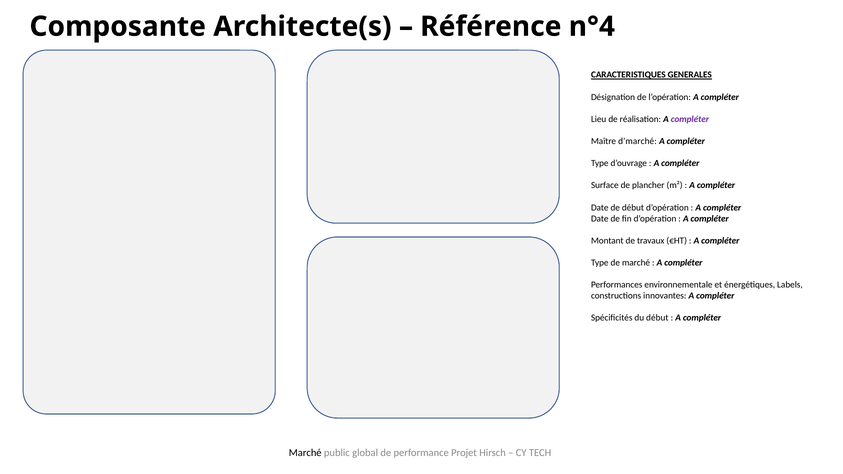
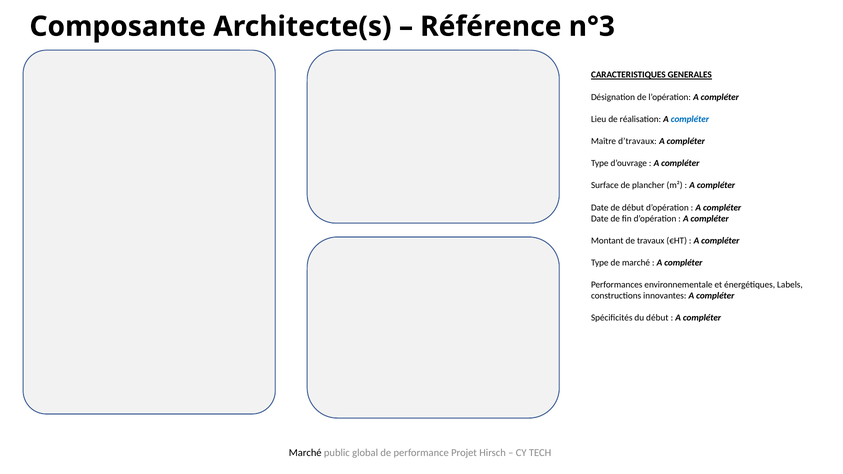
n°4: n°4 -> n°3
compléter at (690, 119) colour: purple -> blue
d’marché: d’marché -> d’travaux
